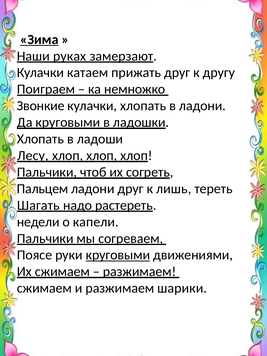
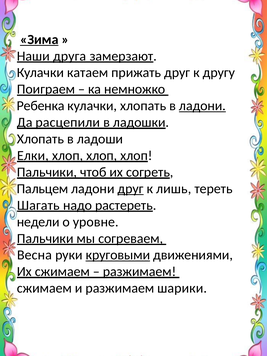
руках: руках -> друга
Звонкие: Звонкие -> Ребенка
ладони at (202, 106) underline: none -> present
Да круговыми: круговыми -> расцепили
Лесу: Лесу -> Елки
друг at (131, 189) underline: none -> present
капели: капели -> уровне
Поясе: Поясе -> Весна
